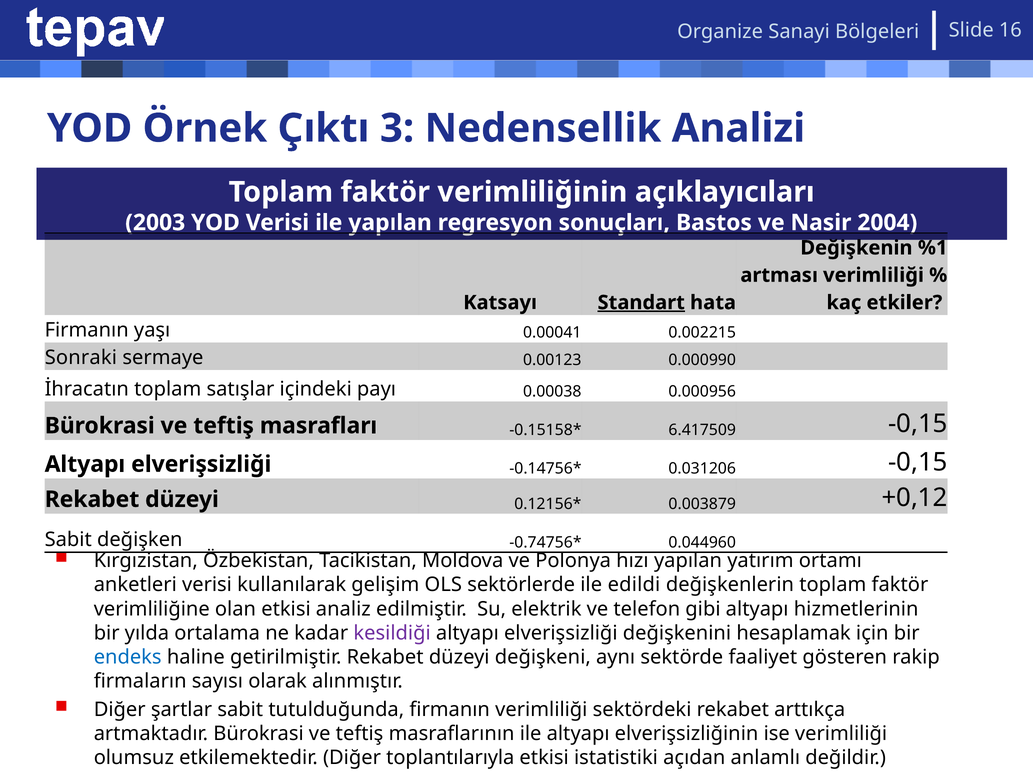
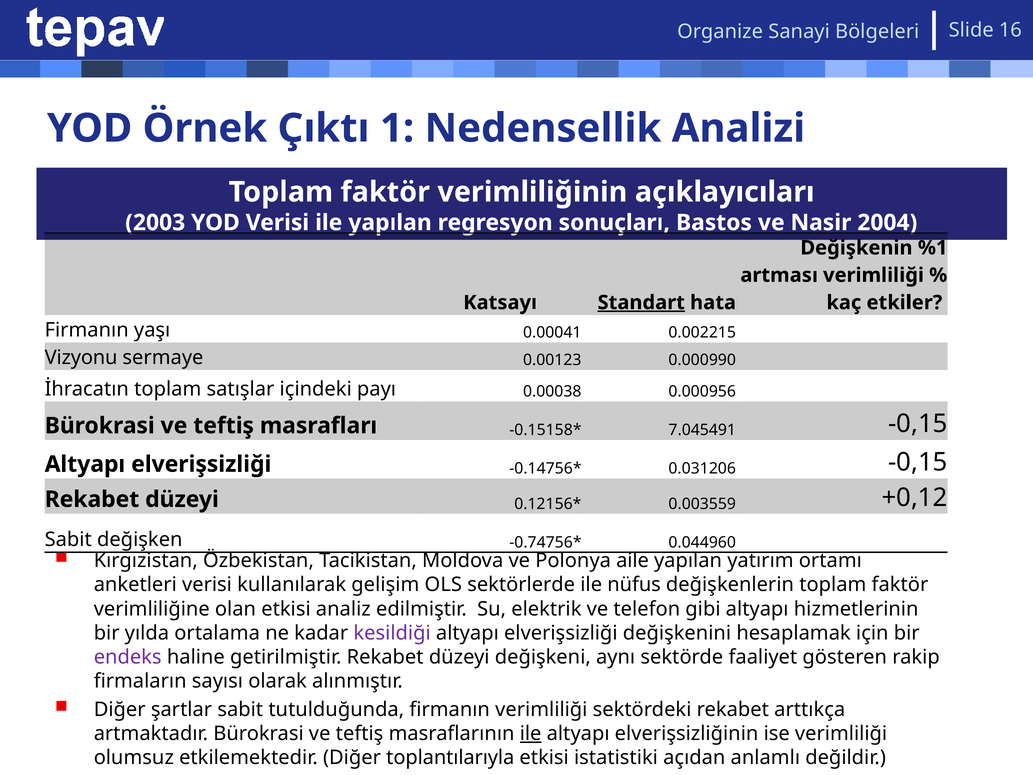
3: 3 -> 1
Sonraki: Sonraki -> Vizyonu
6.417509: 6.417509 -> 7.045491
0.003879: 0.003879 -> 0.003559
hızı: hızı -> aile
edildi: edildi -> nüfus
endeks colour: blue -> purple
ile at (531, 733) underline: none -> present
